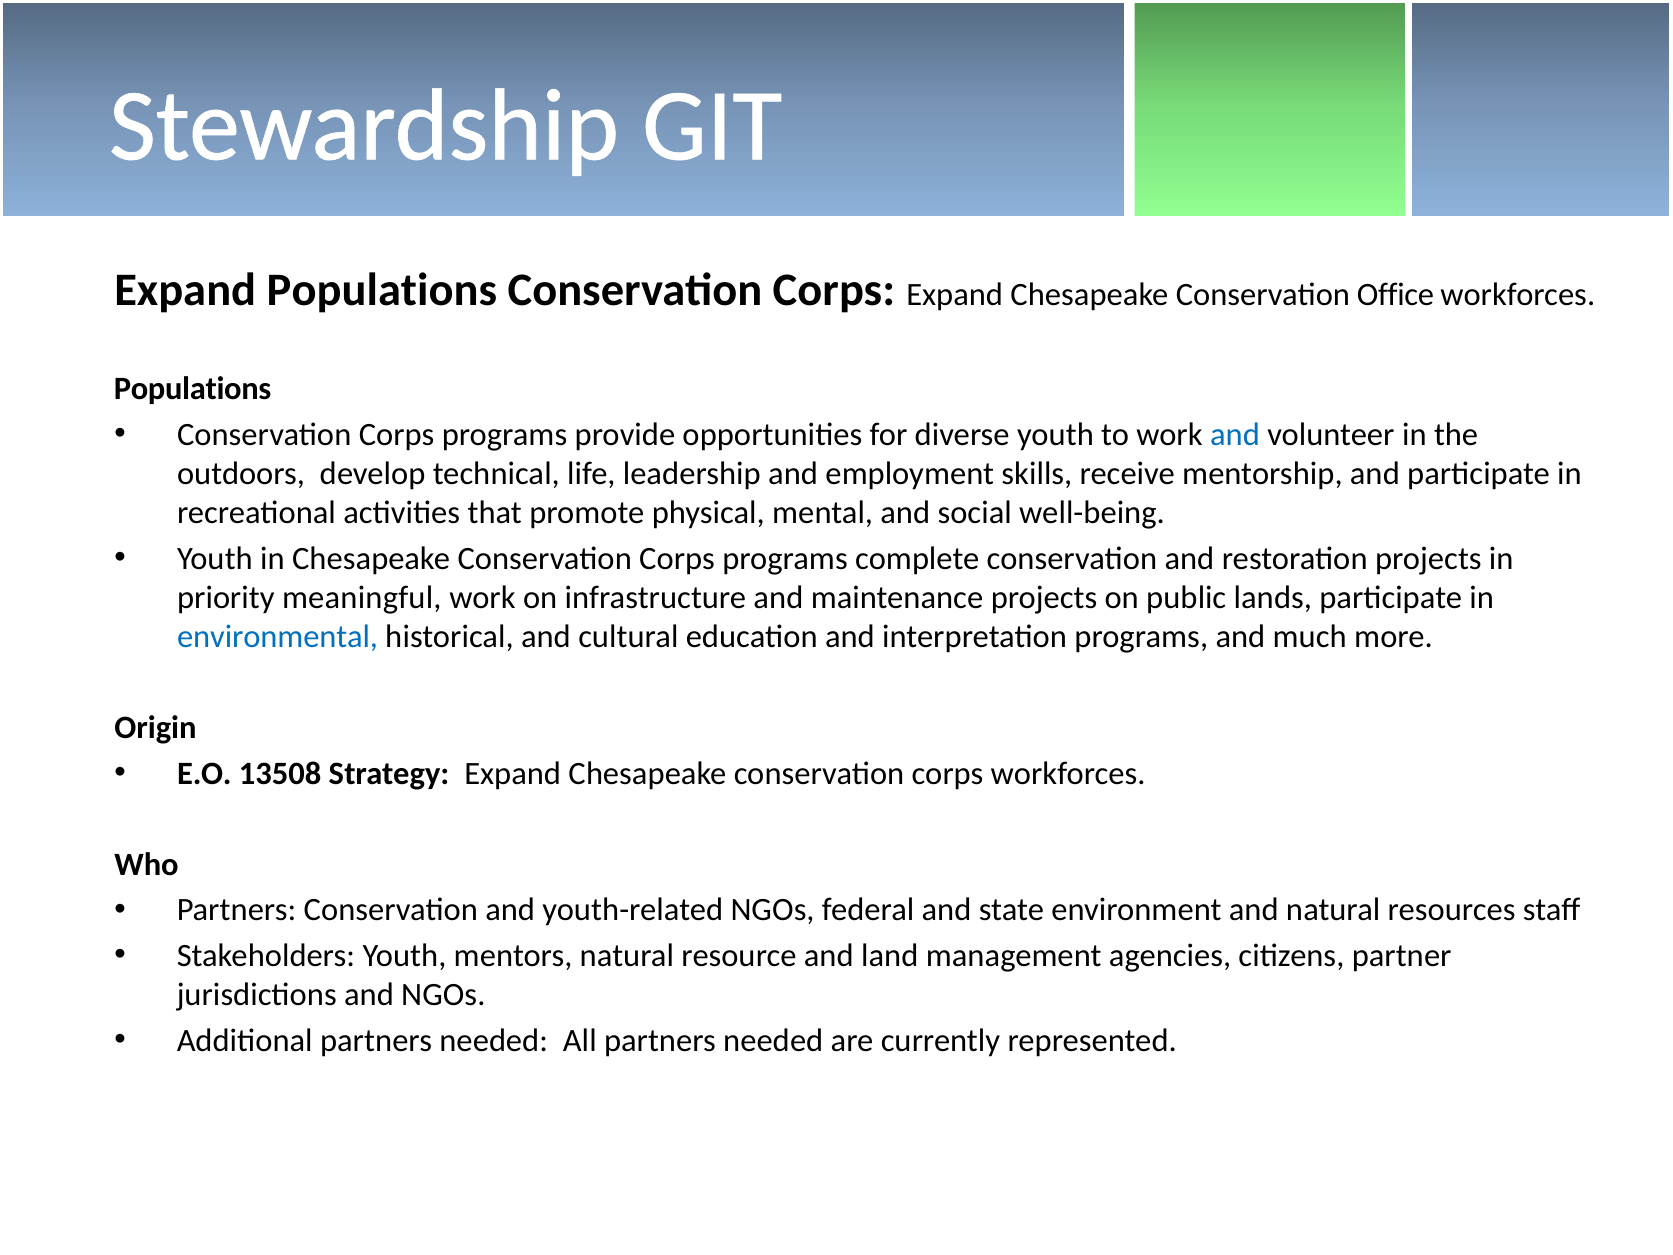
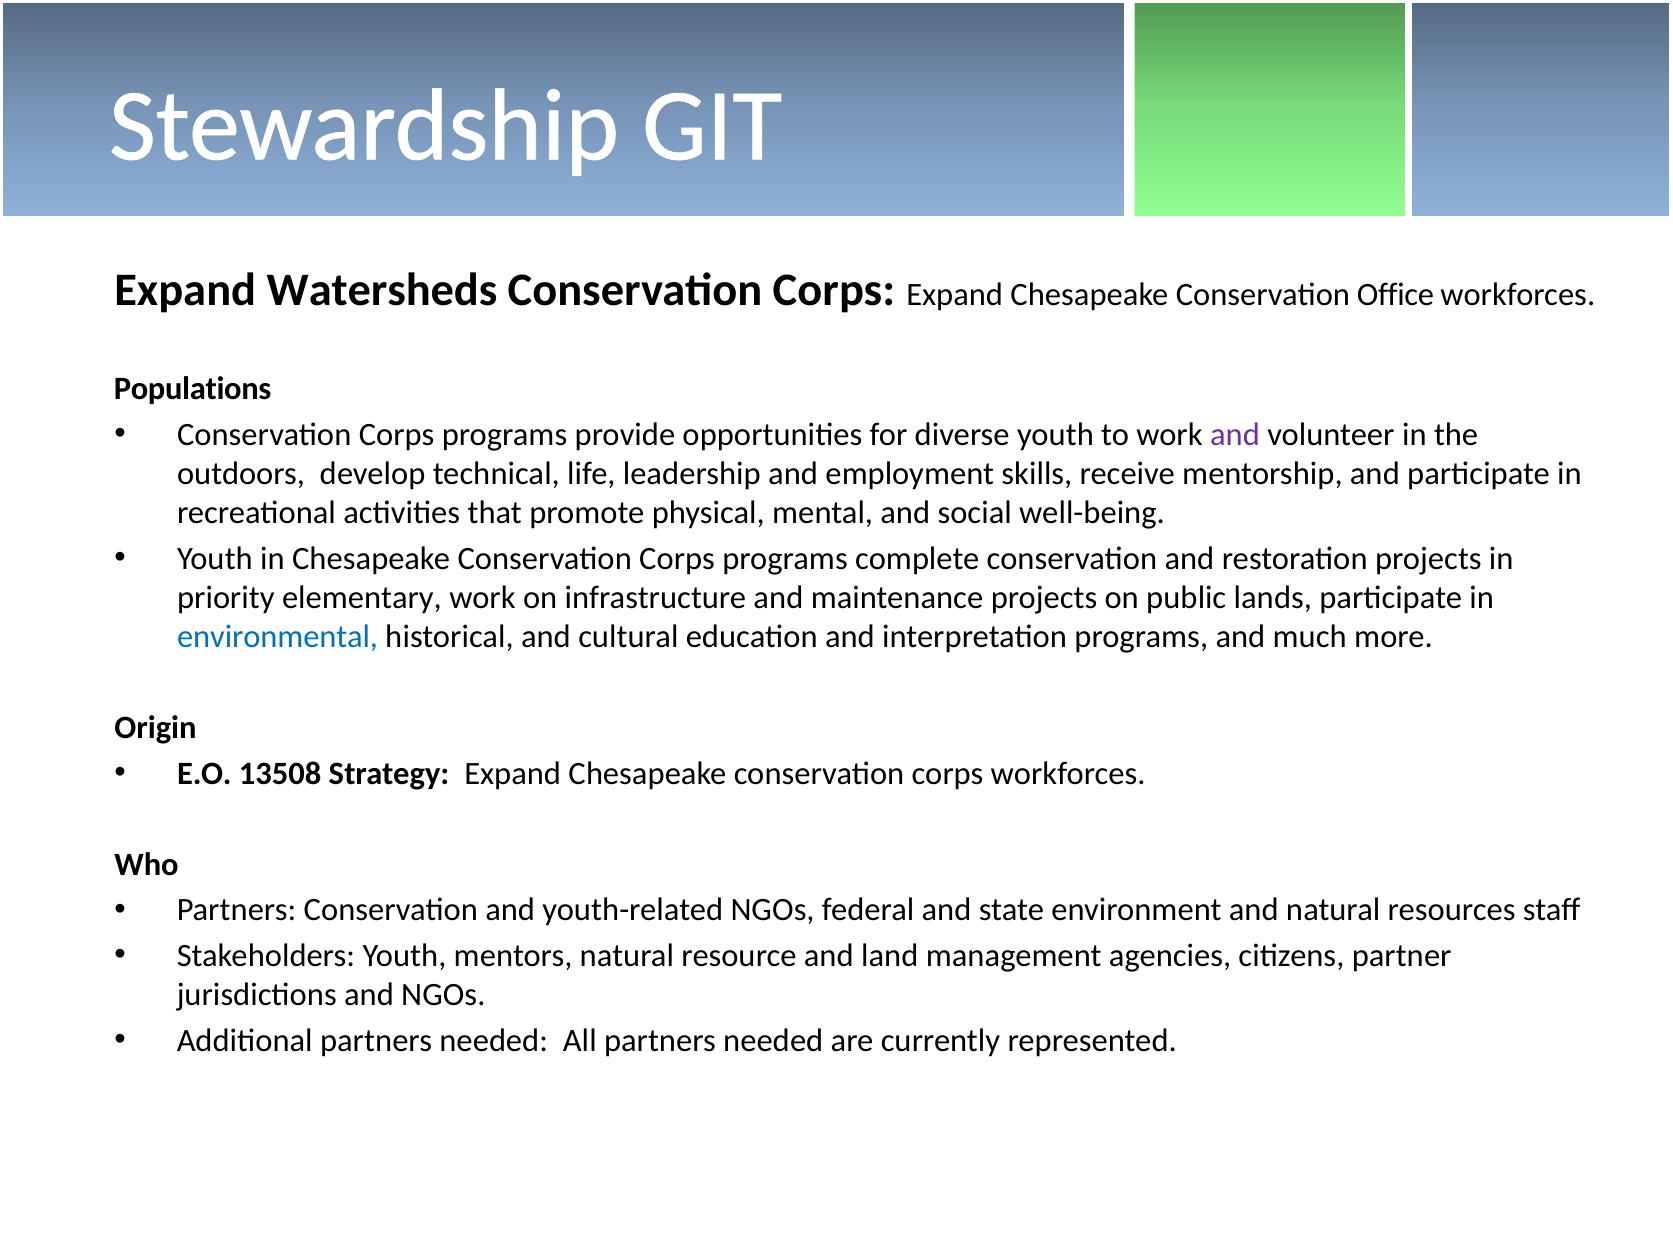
Expand Populations: Populations -> Watersheds
and at (1235, 435) colour: blue -> purple
meaningful: meaningful -> elementary
